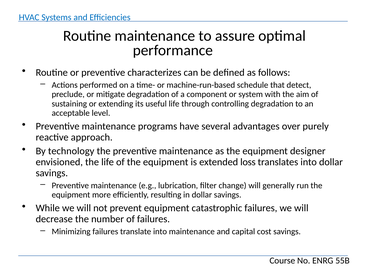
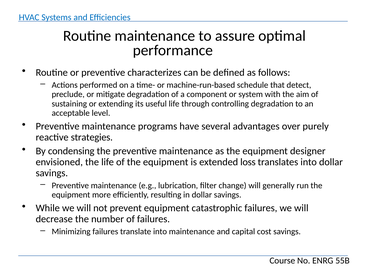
approach: approach -> strategies
technology: technology -> condensing
